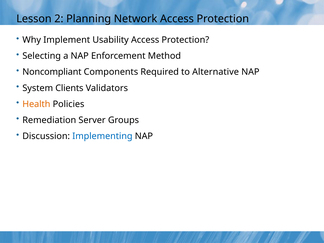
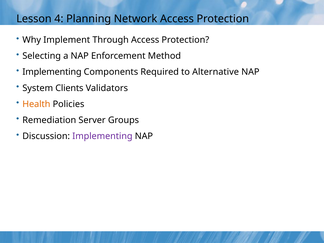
2: 2 -> 4
Usability: Usability -> Through
Noncompliant at (52, 72): Noncompliant -> Implementing
Implementing at (102, 136) colour: blue -> purple
